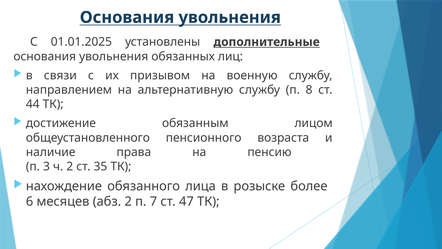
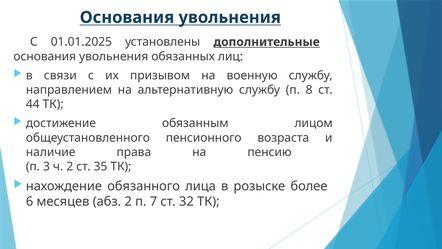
47: 47 -> 32
